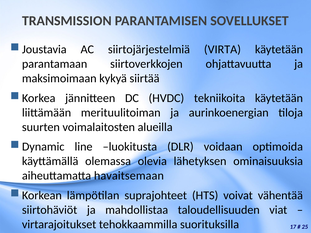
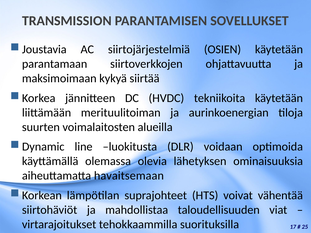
VIRTA: VIRTA -> OSIEN
